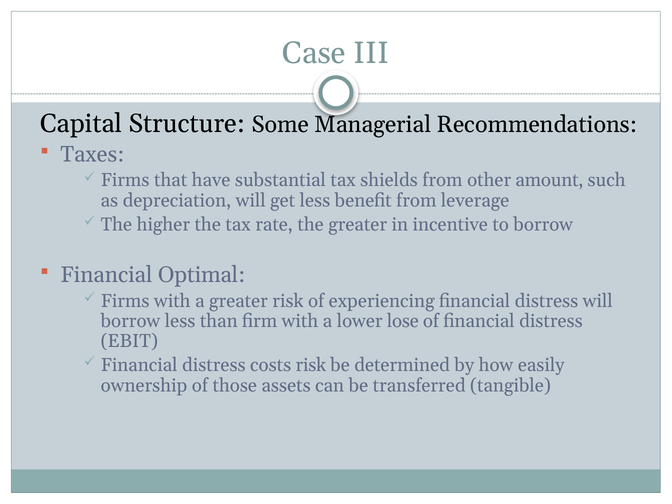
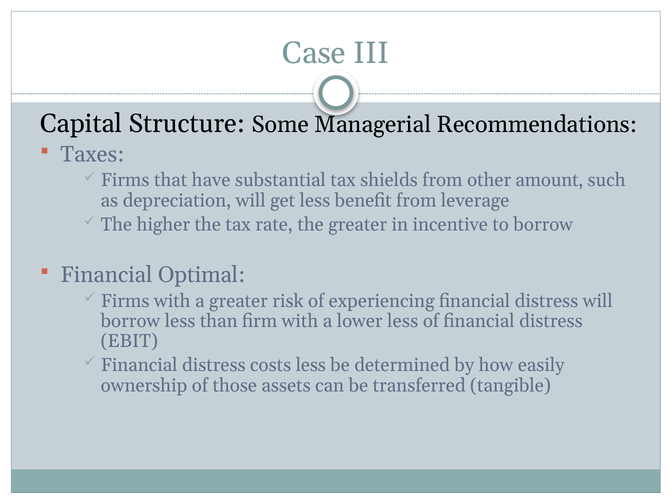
lower lose: lose -> less
costs risk: risk -> less
